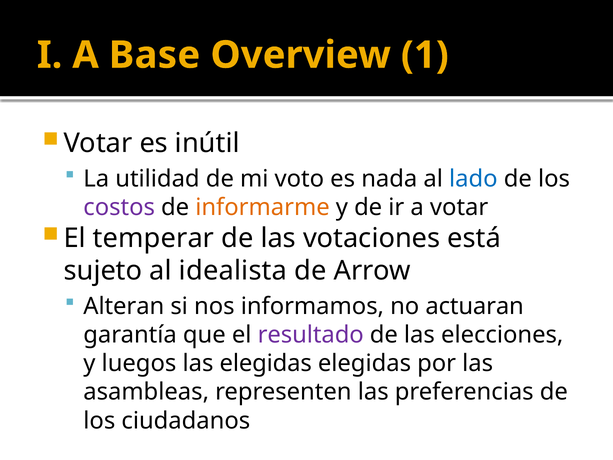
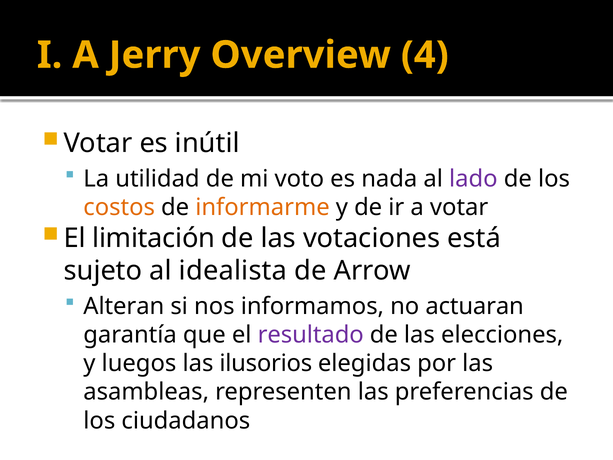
Base: Base -> Jerry
1: 1 -> 4
lado colour: blue -> purple
costos colour: purple -> orange
temperar: temperar -> limitación
las elegidas: elegidas -> ilusorios
